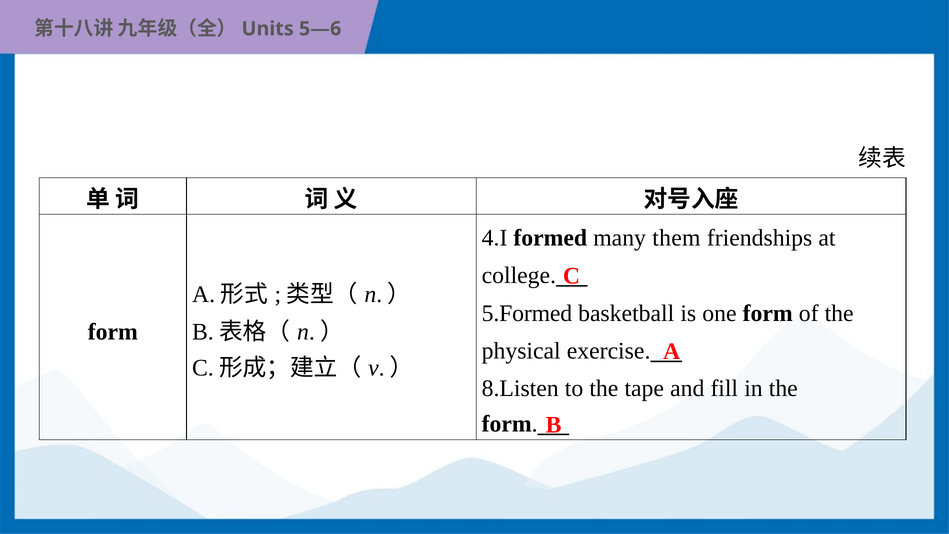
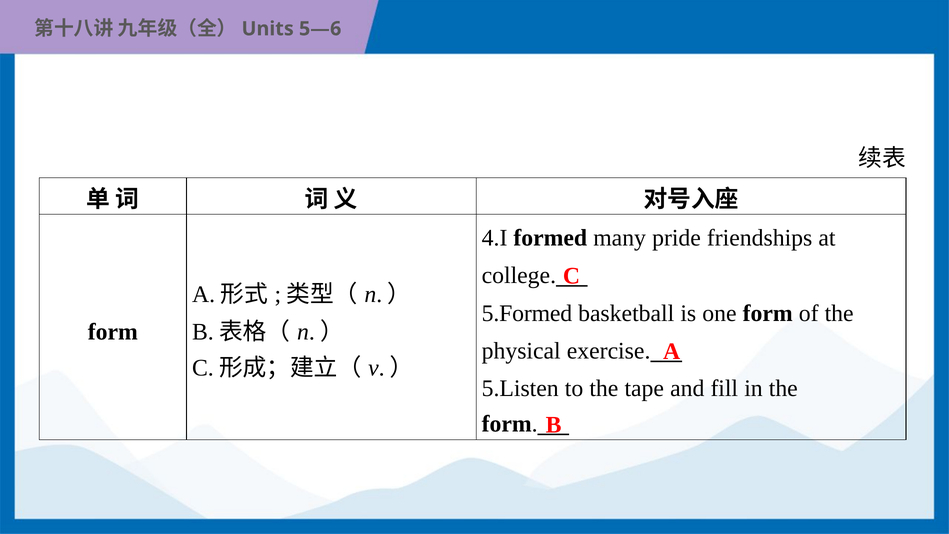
them: them -> pride
8.Listen: 8.Listen -> 5.Listen
